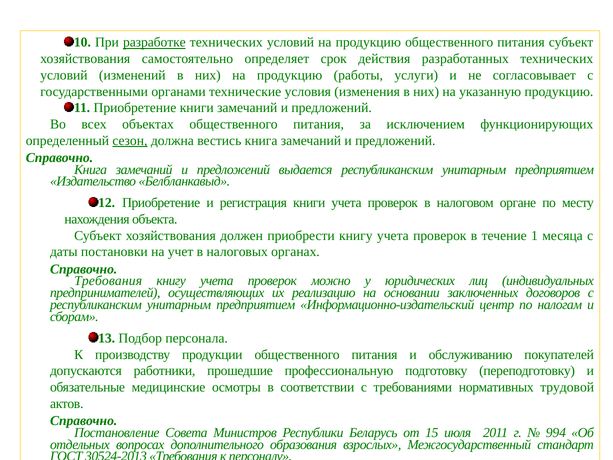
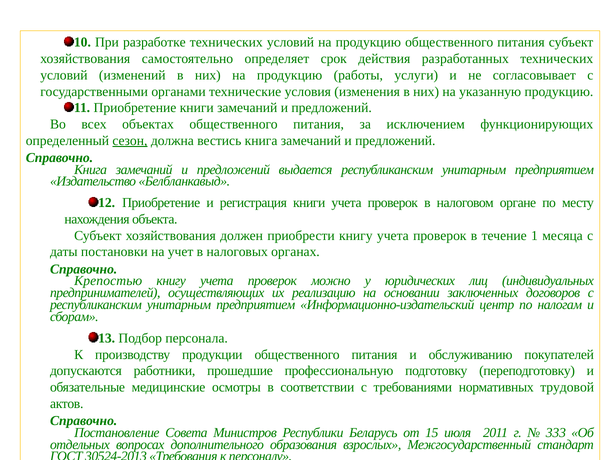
разработке underline: present -> none
Требования at (108, 281): Требования -> Крепостью
994: 994 -> 333
